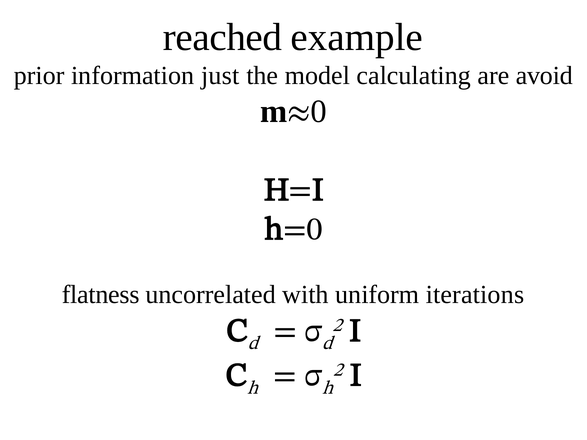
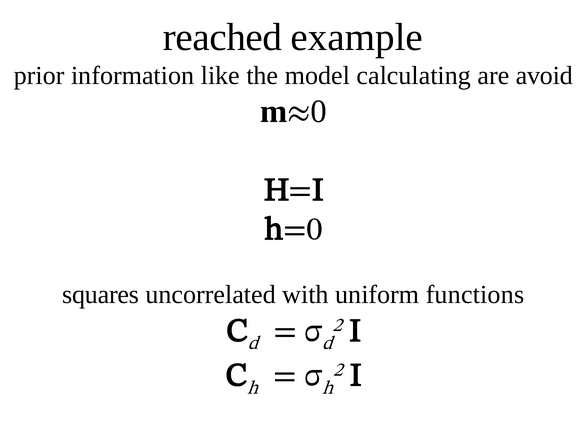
just: just -> like
flatness: flatness -> squares
iterations: iterations -> functions
